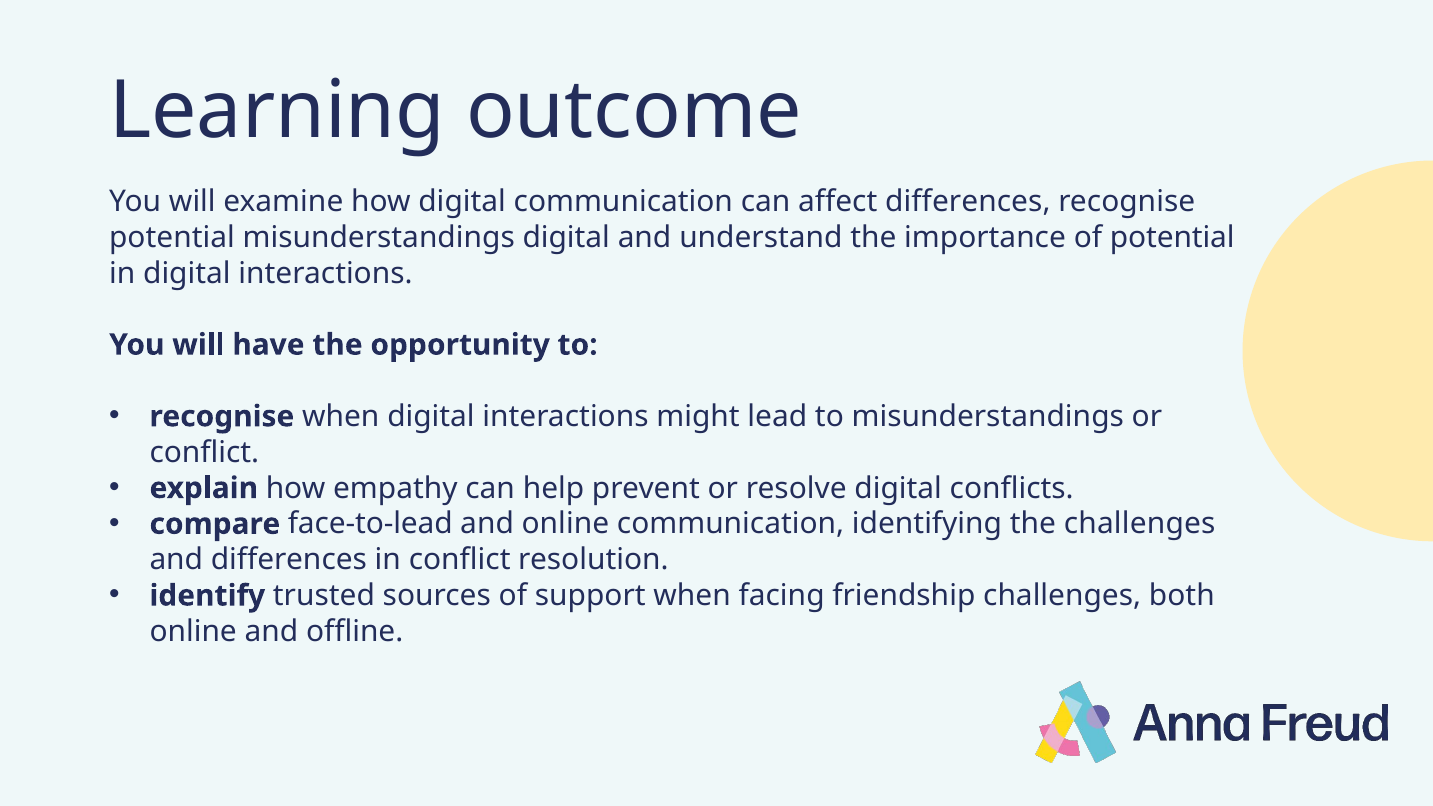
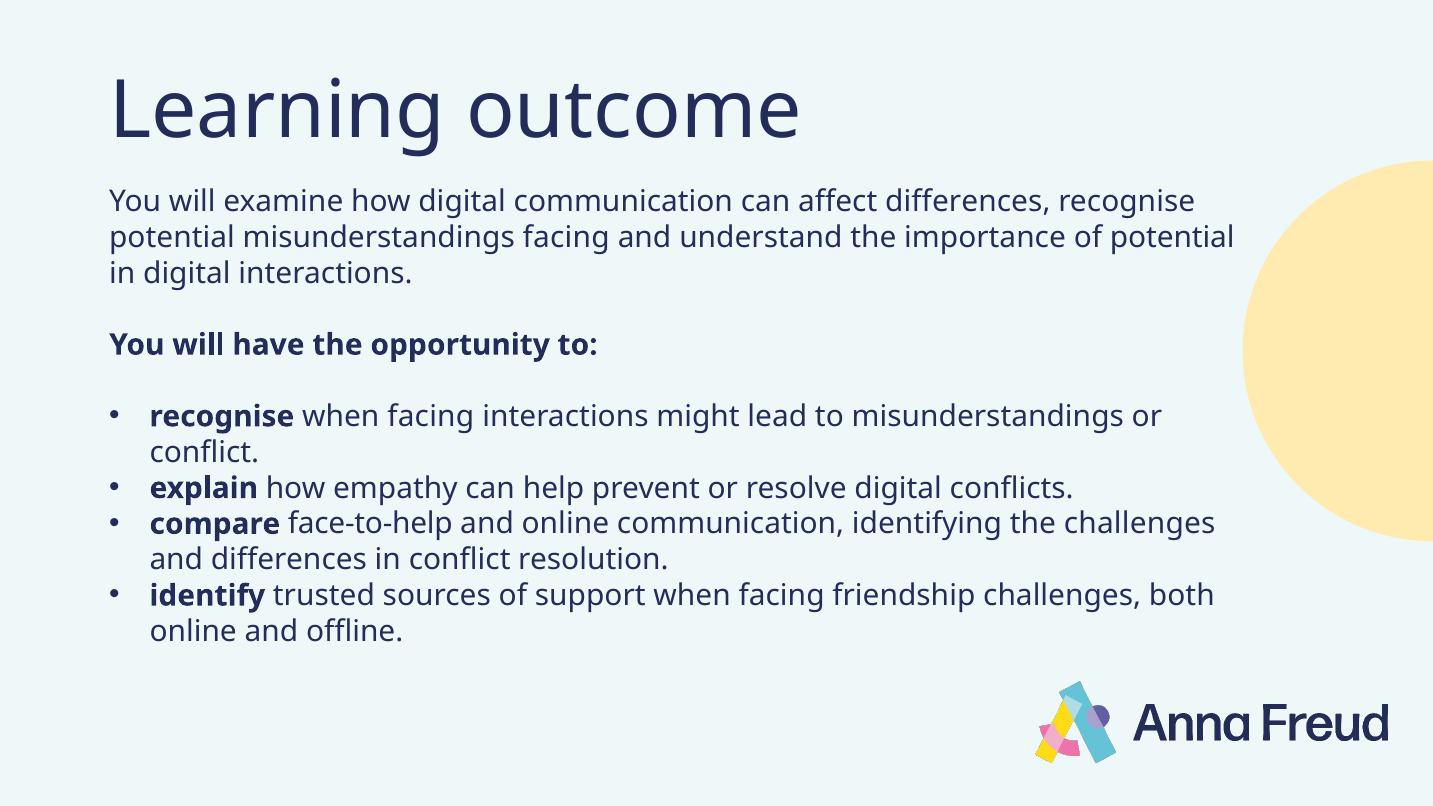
misunderstandings digital: digital -> facing
recognise when digital: digital -> facing
face-to-lead: face-to-lead -> face-to-help
